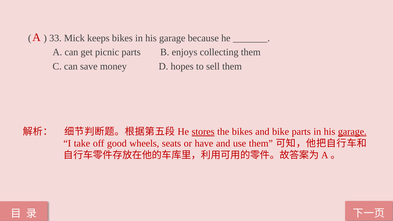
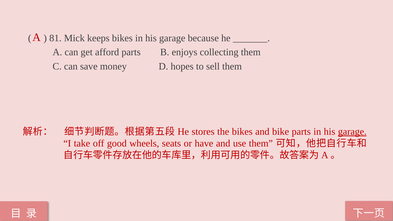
33: 33 -> 81
picnic: picnic -> afford
stores underline: present -> none
